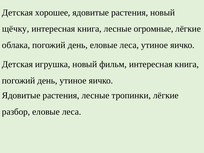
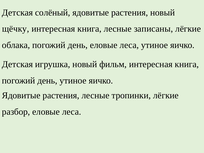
хорошее: хорошее -> солёный
огромные: огромные -> записаны
